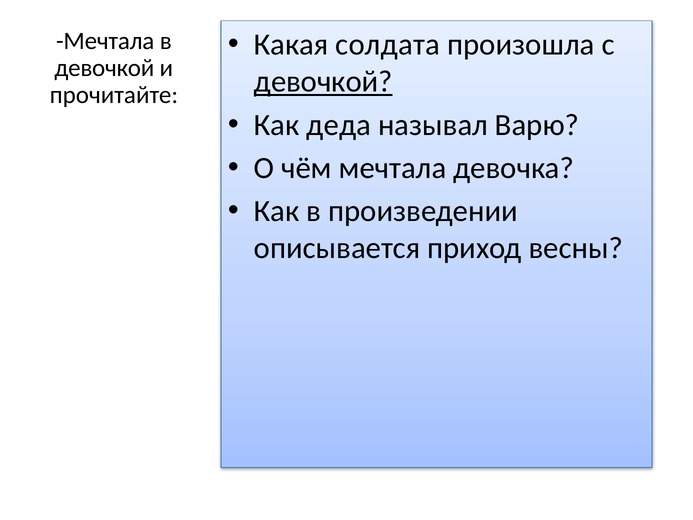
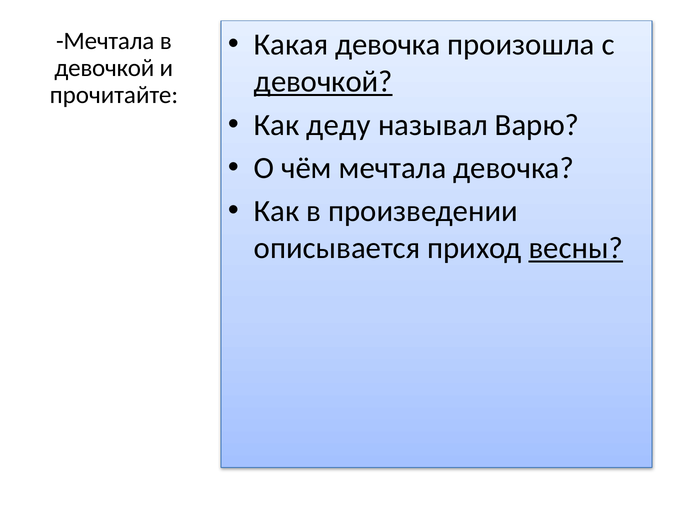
Какая солдата: солдата -> девочка
деда: деда -> деду
весны underline: none -> present
